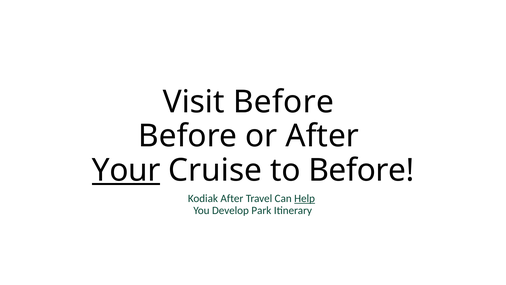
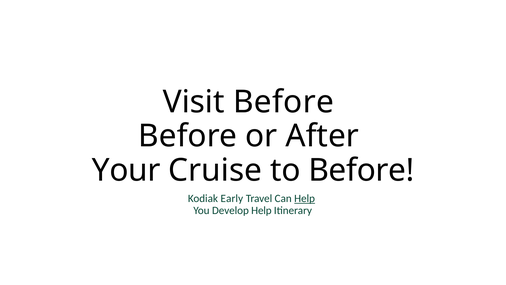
Your underline: present -> none
Kodiak After: After -> Early
Develop Park: Park -> Help
